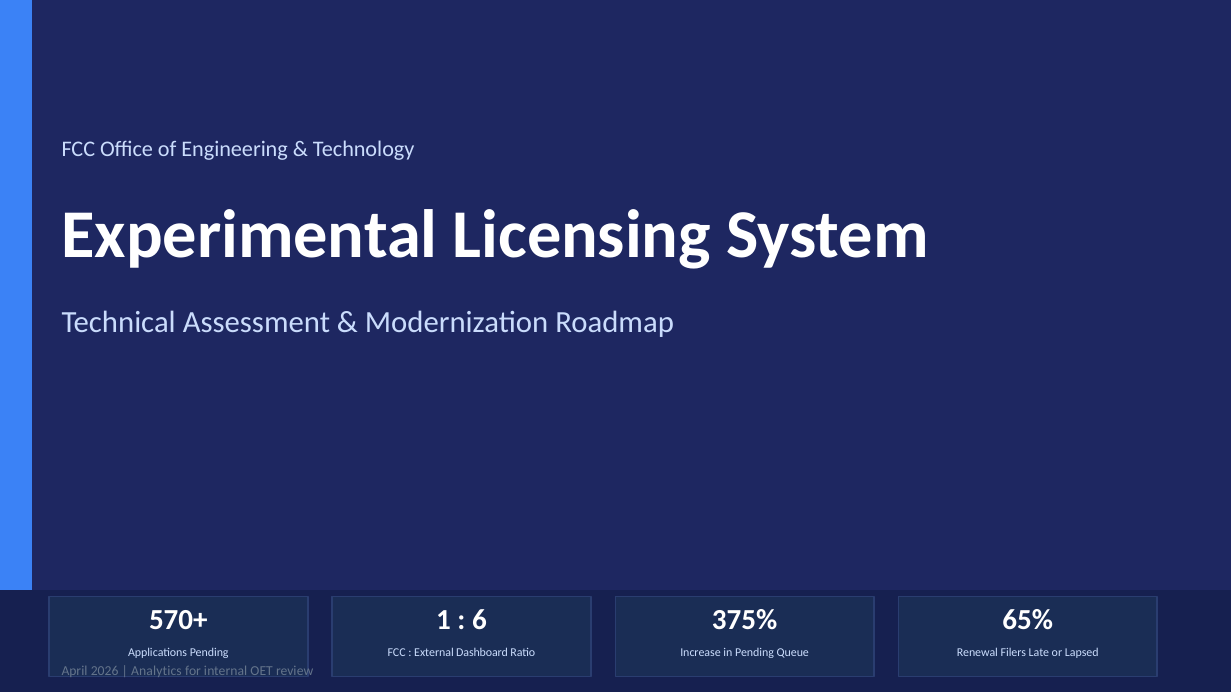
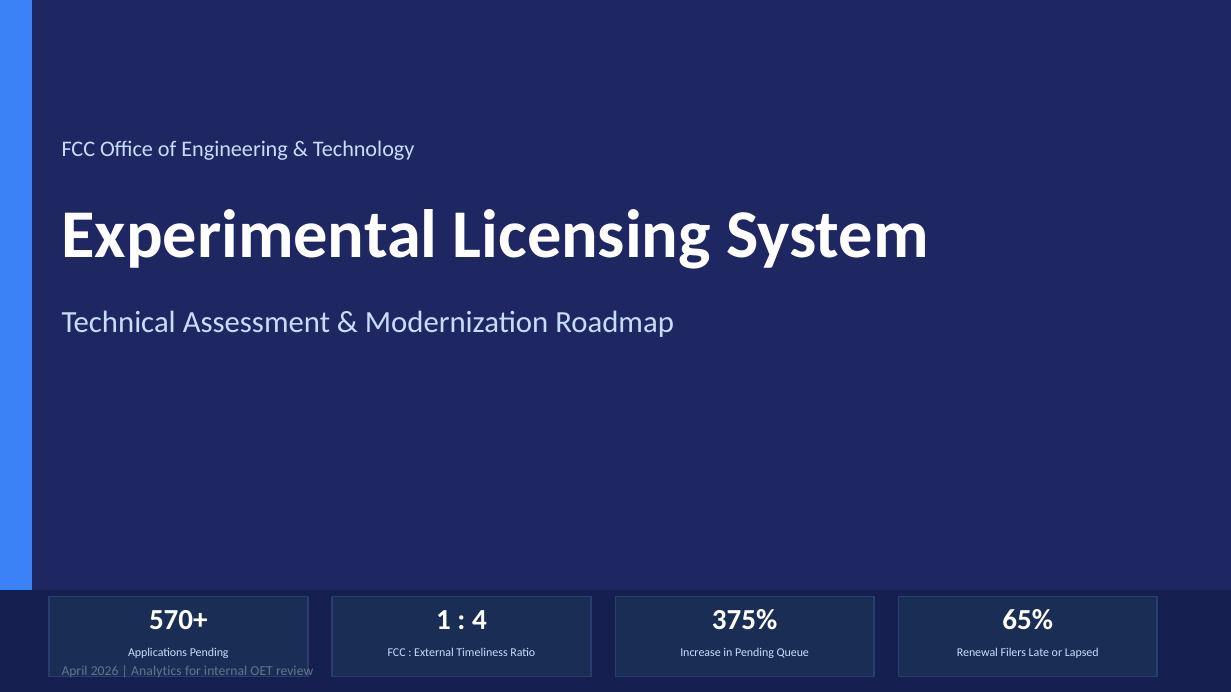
6: 6 -> 4
Dashboard: Dashboard -> Timeliness
